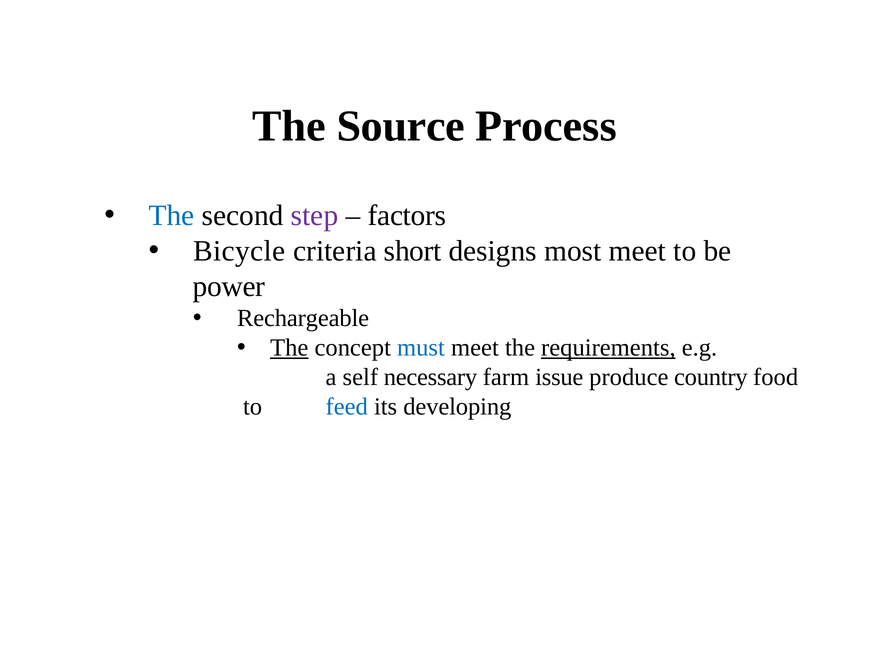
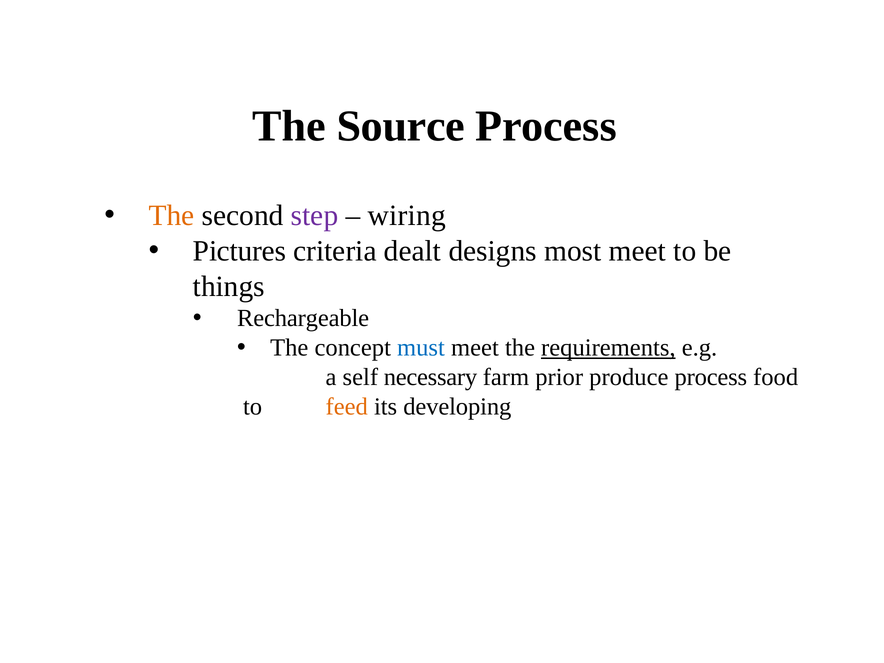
The at (172, 216) colour: blue -> orange
factors: factors -> wiring
Bicycle: Bicycle -> Pictures
short: short -> dealt
power: power -> things
The at (289, 348) underline: present -> none
issue: issue -> prior
produce country: country -> process
feed colour: blue -> orange
